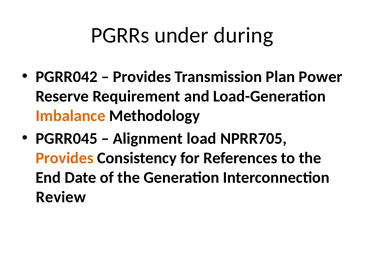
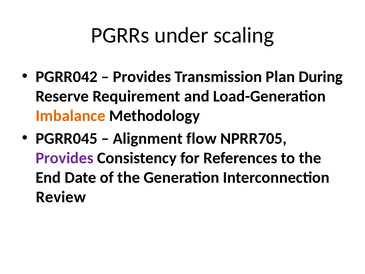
during: during -> scaling
Power: Power -> During
load: load -> flow
Provides at (65, 158) colour: orange -> purple
